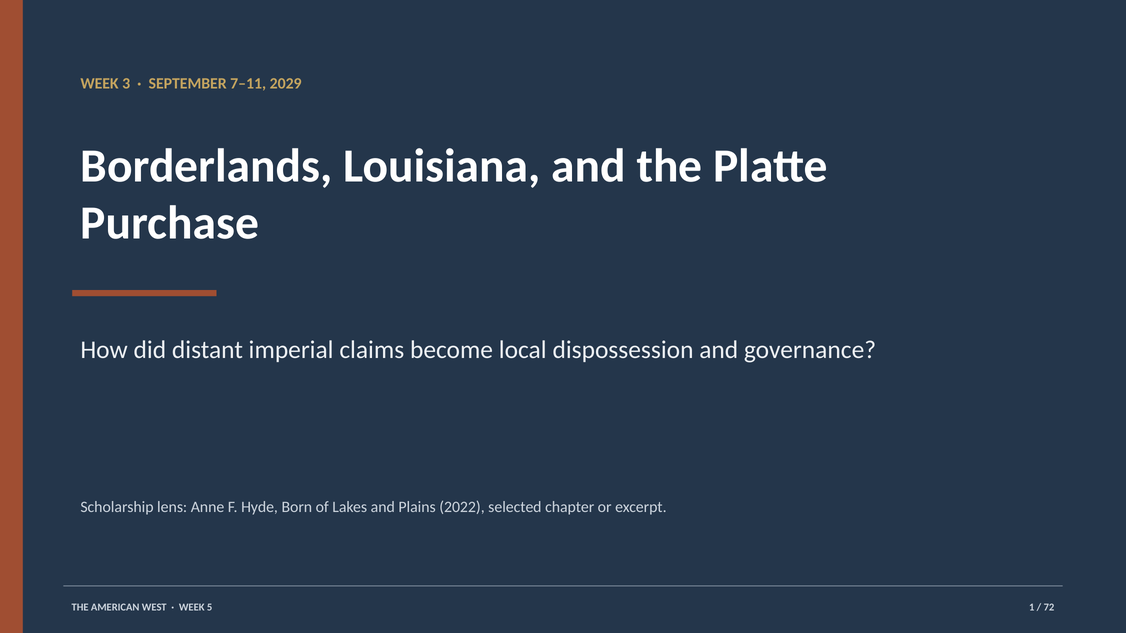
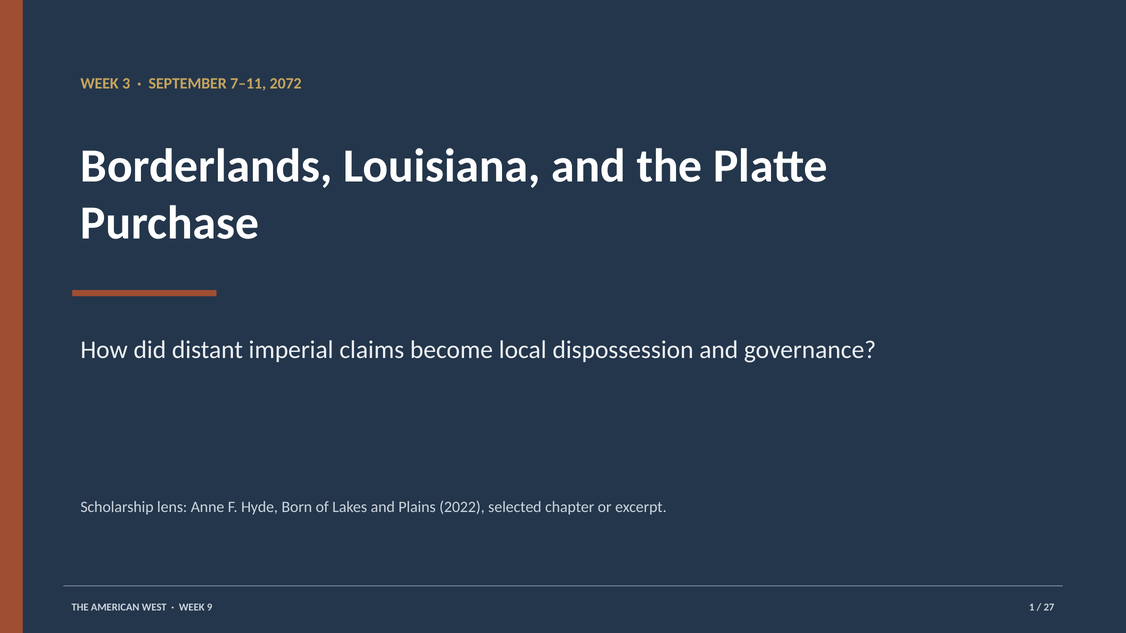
2029: 2029 -> 2072
5: 5 -> 9
72: 72 -> 27
